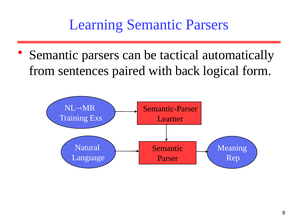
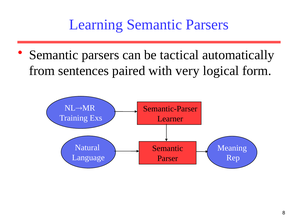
back: back -> very
